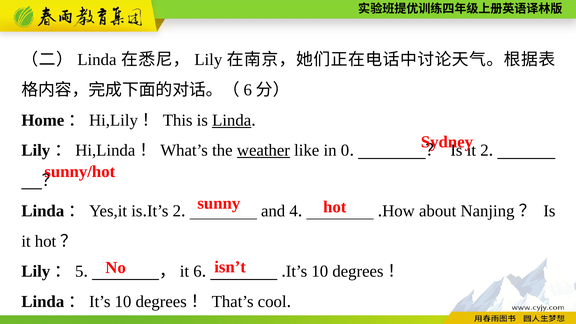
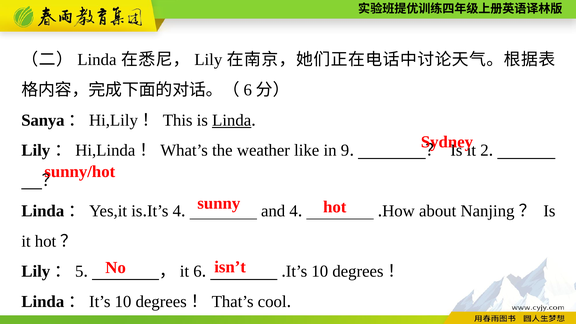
Home: Home -> Sanya
weather underline: present -> none
0: 0 -> 9
2 at (177, 211): 2 -> 4
